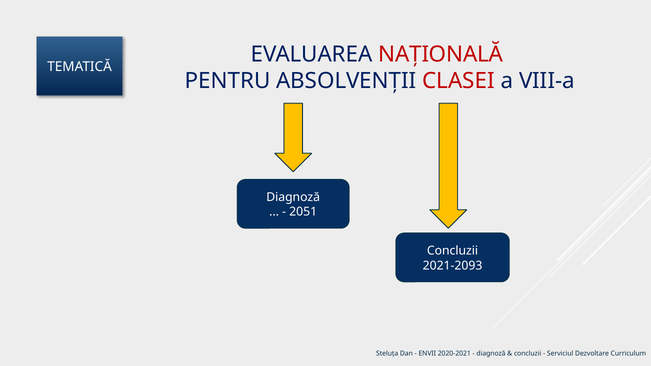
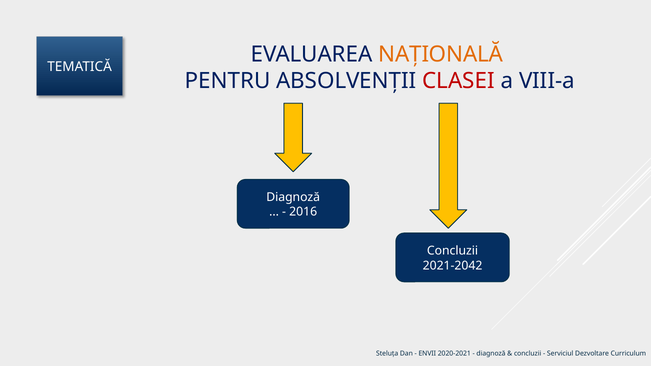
NAȚIONALĂ colour: red -> orange
2051: 2051 -> 2016
2021-2093: 2021-2093 -> 2021-2042
